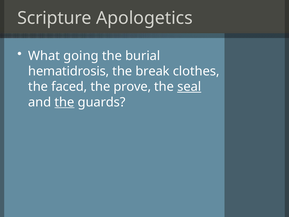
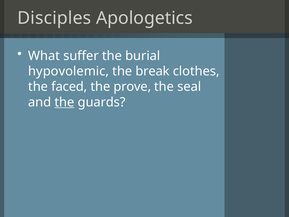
Scripture: Scripture -> Disciples
going: going -> suffer
hematidrosis: hematidrosis -> hypovolemic
seal underline: present -> none
